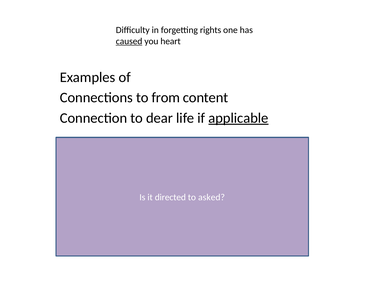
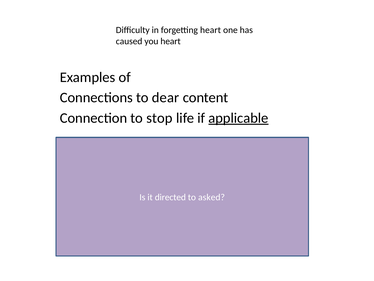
forgetting rights: rights -> heart
caused underline: present -> none
from: from -> dear
dear: dear -> stop
